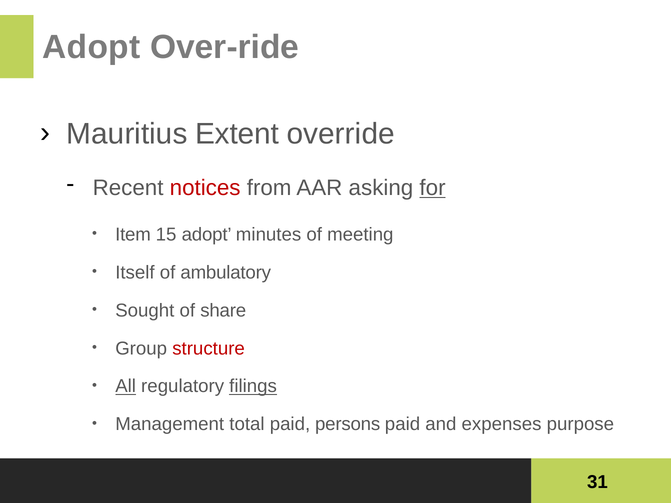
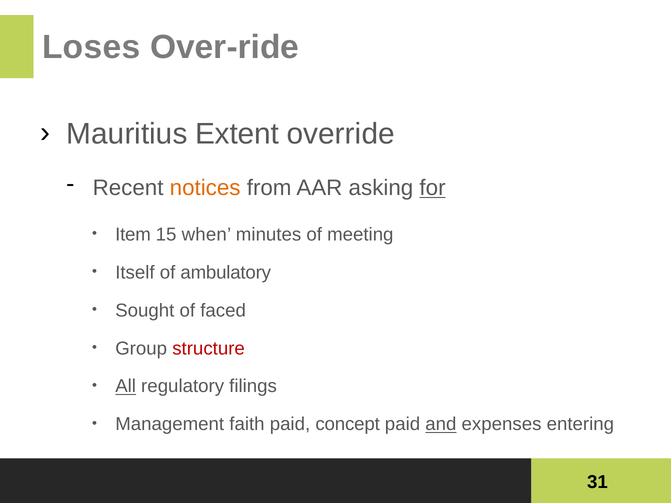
Adopt at (91, 47): Adopt -> Loses
notices colour: red -> orange
15 adopt: adopt -> when
share: share -> faced
filings underline: present -> none
total: total -> faith
persons: persons -> concept
and underline: none -> present
purpose: purpose -> entering
